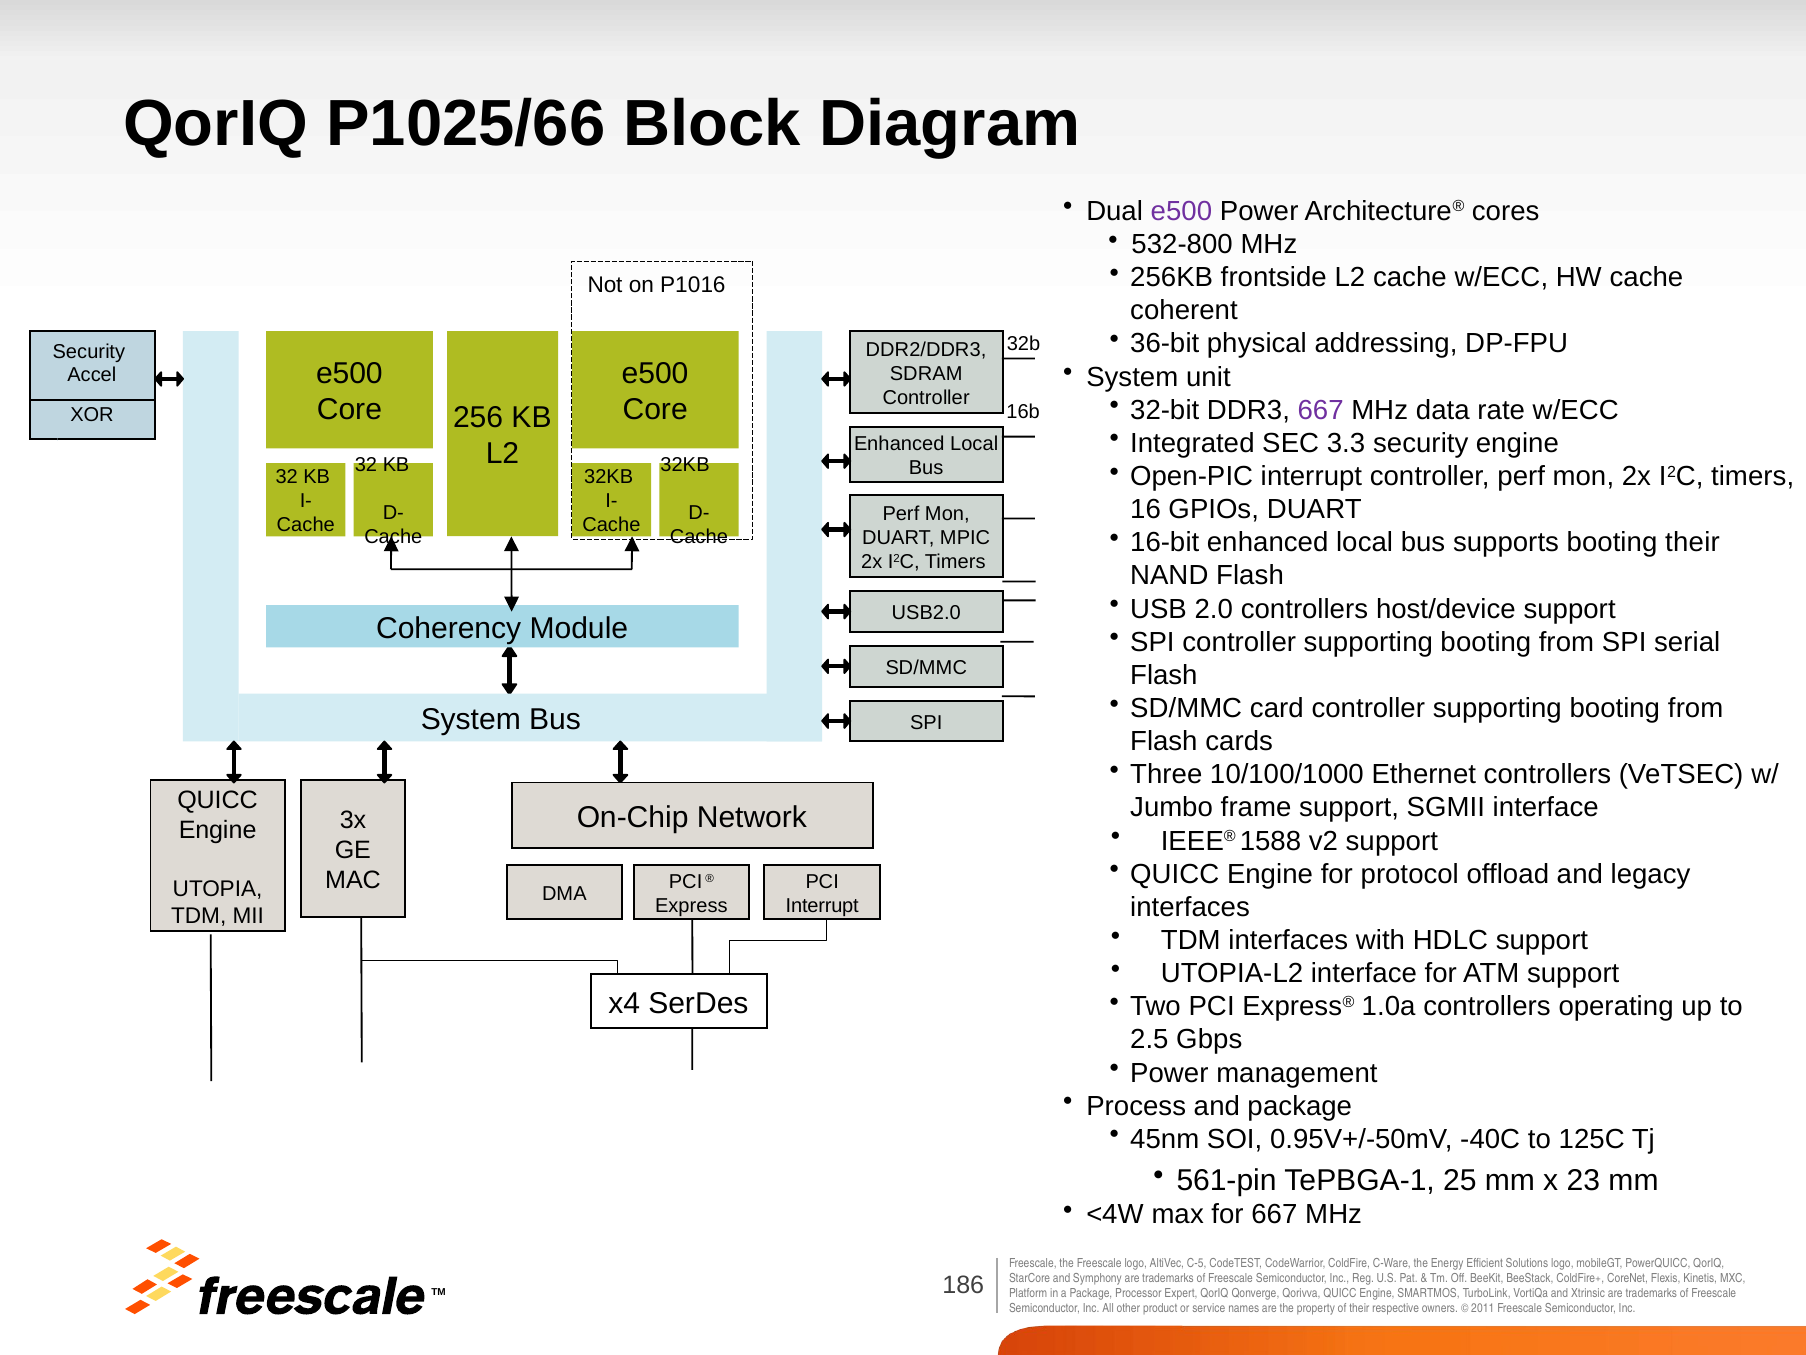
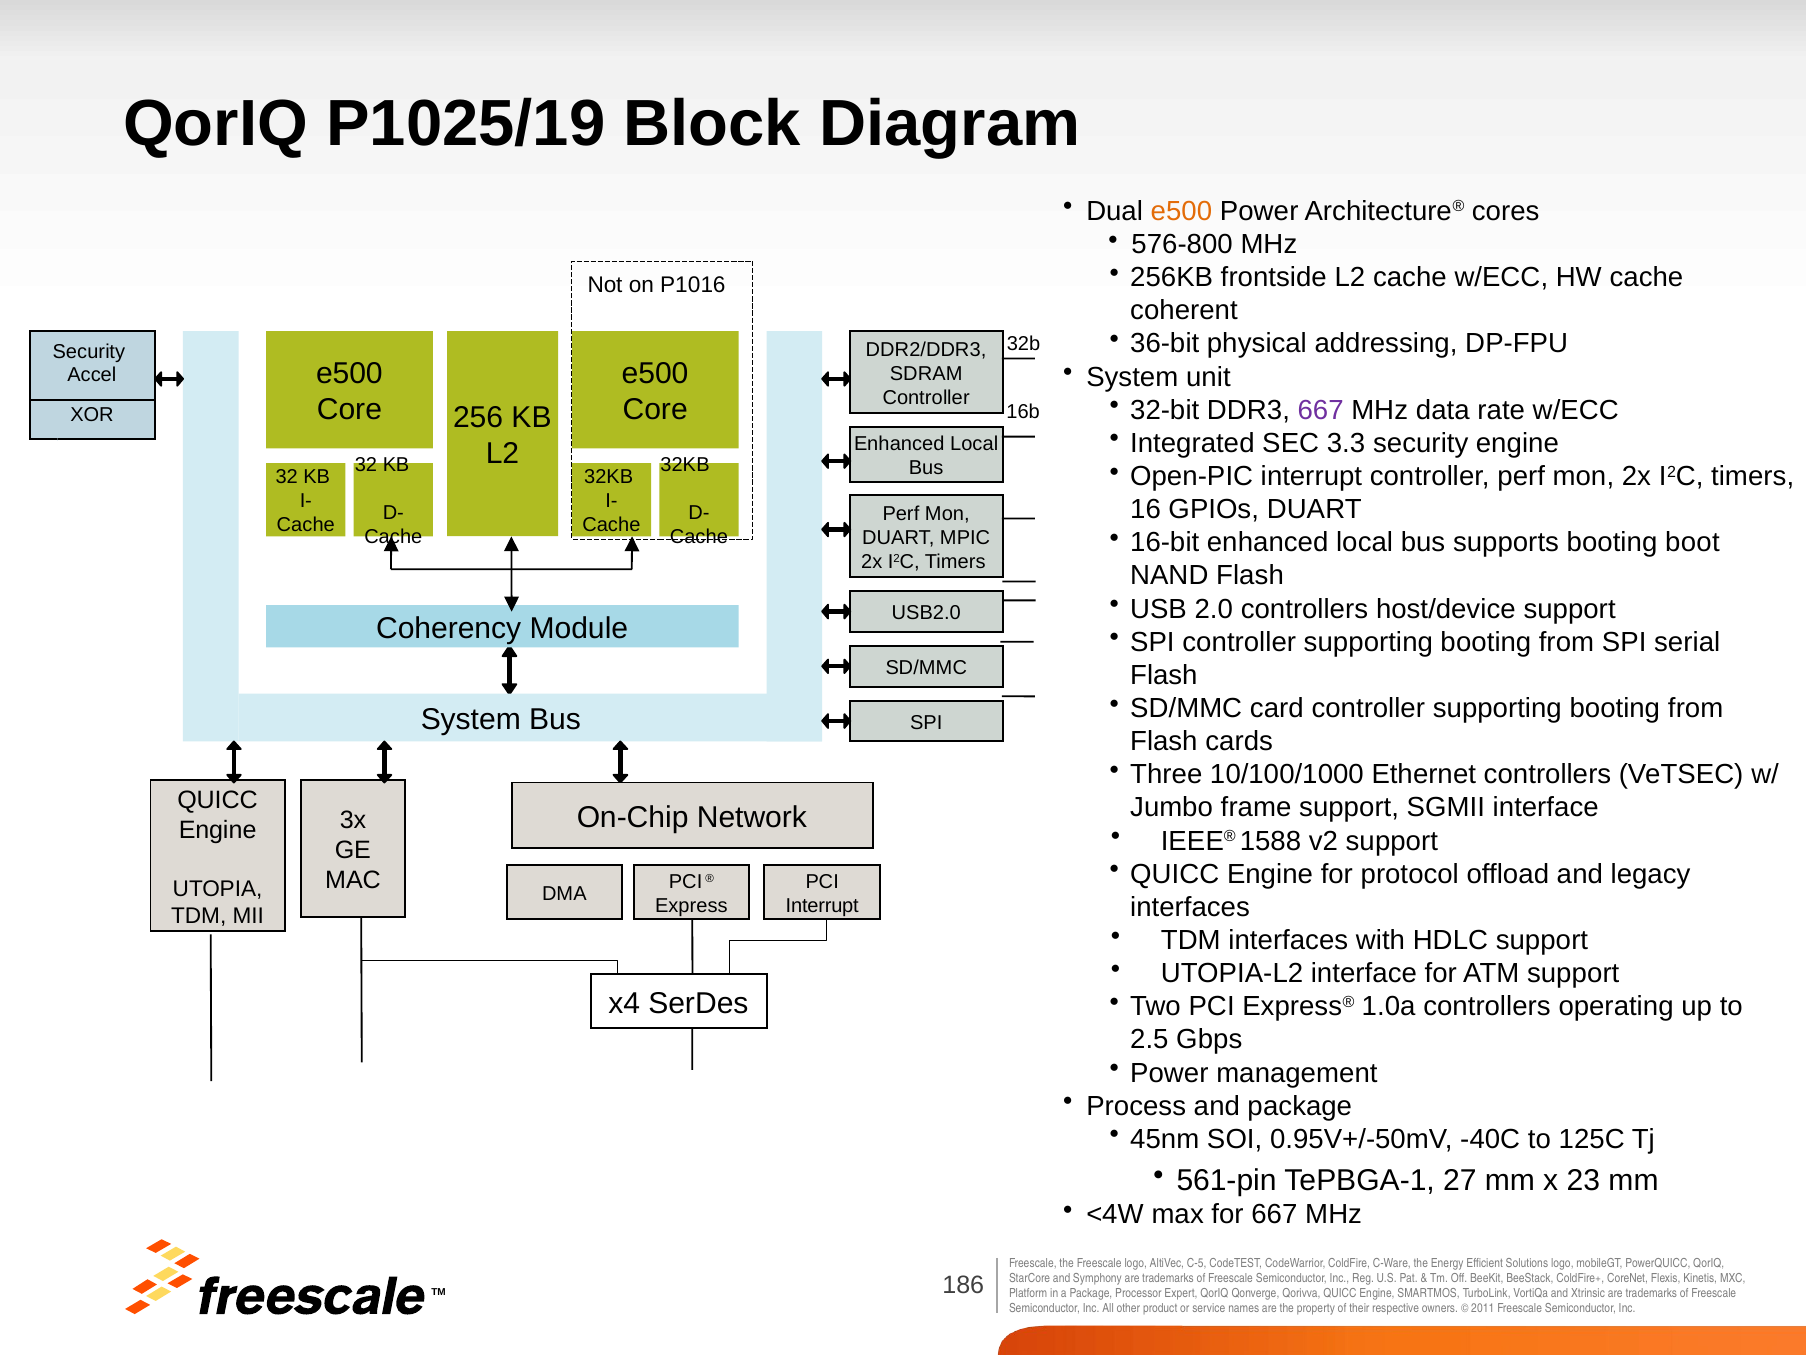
P1025/66: P1025/66 -> P1025/19
e500 at (1181, 211) colour: purple -> orange
532-800: 532-800 -> 576-800
booting their: their -> boot
25: 25 -> 27
